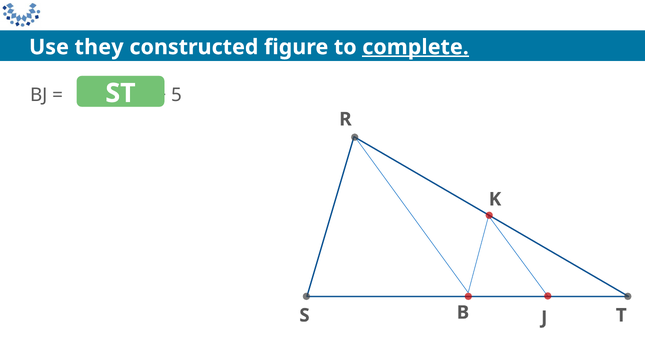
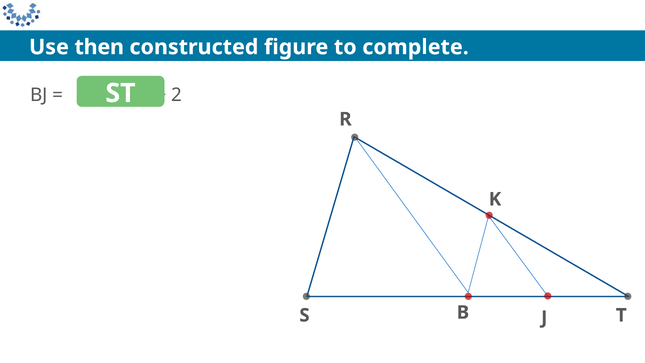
they: they -> then
complete underline: present -> none
5: 5 -> 2
